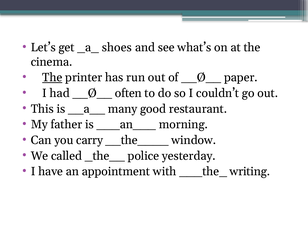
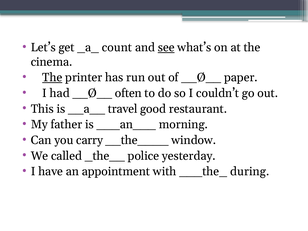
shoes: shoes -> count
see underline: none -> present
many: many -> travel
writing: writing -> during
